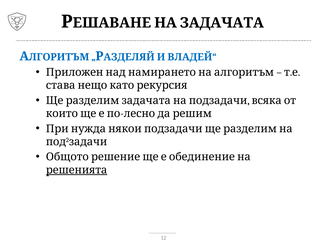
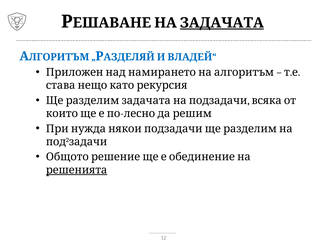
ЗАДАЧАТА underline: none -> present
